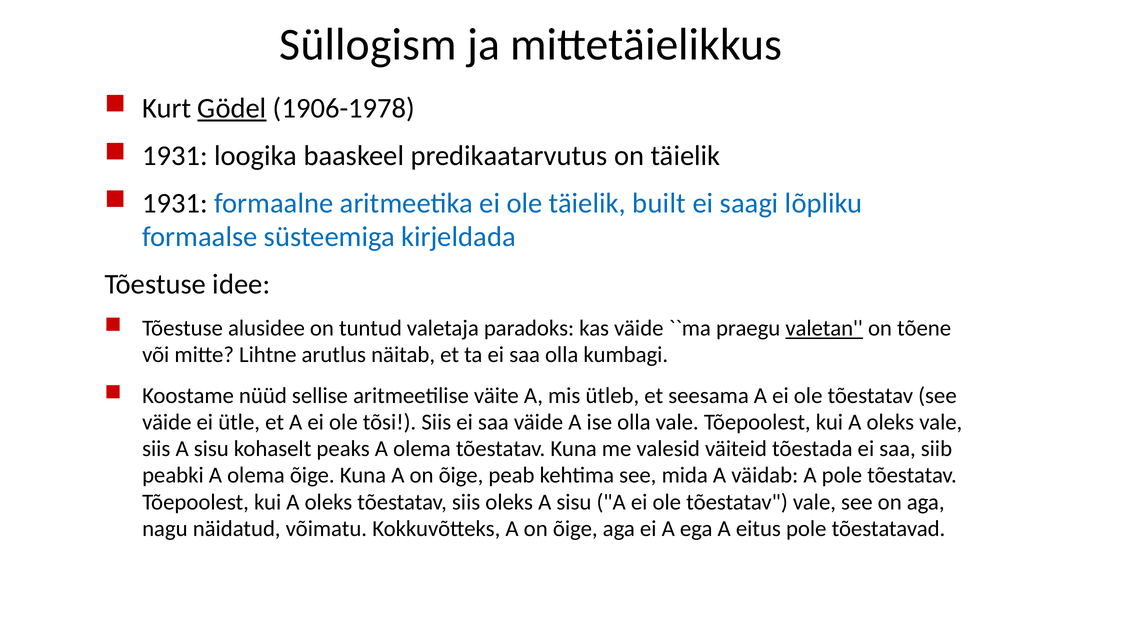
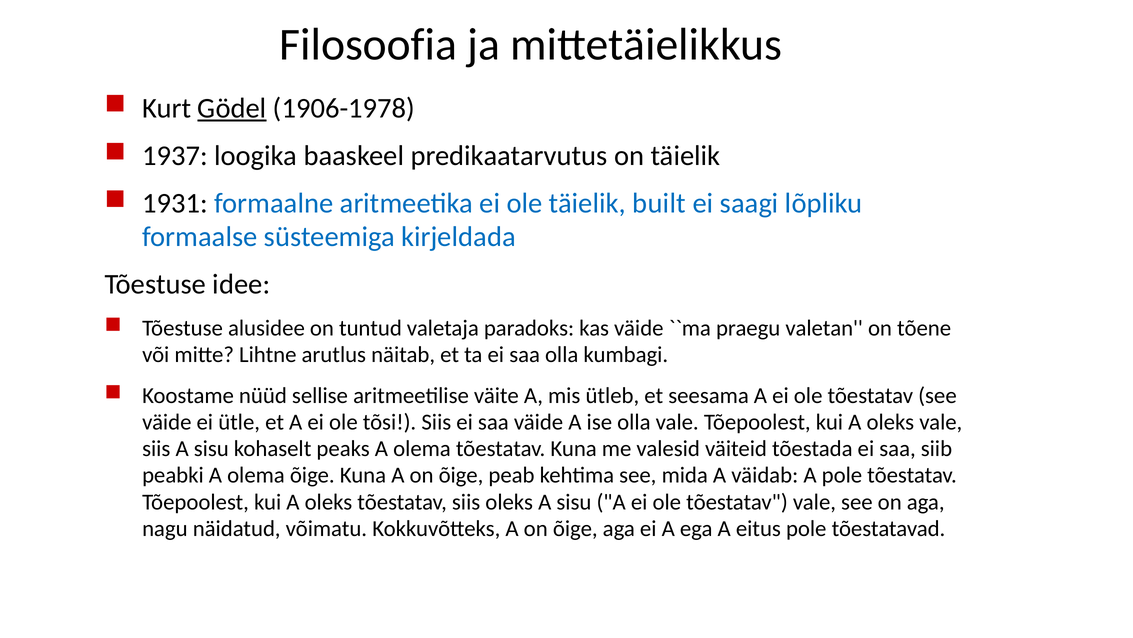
Süllogism: Süllogism -> Filosoofia
1931 at (175, 156): 1931 -> 1937
valetan underline: present -> none
